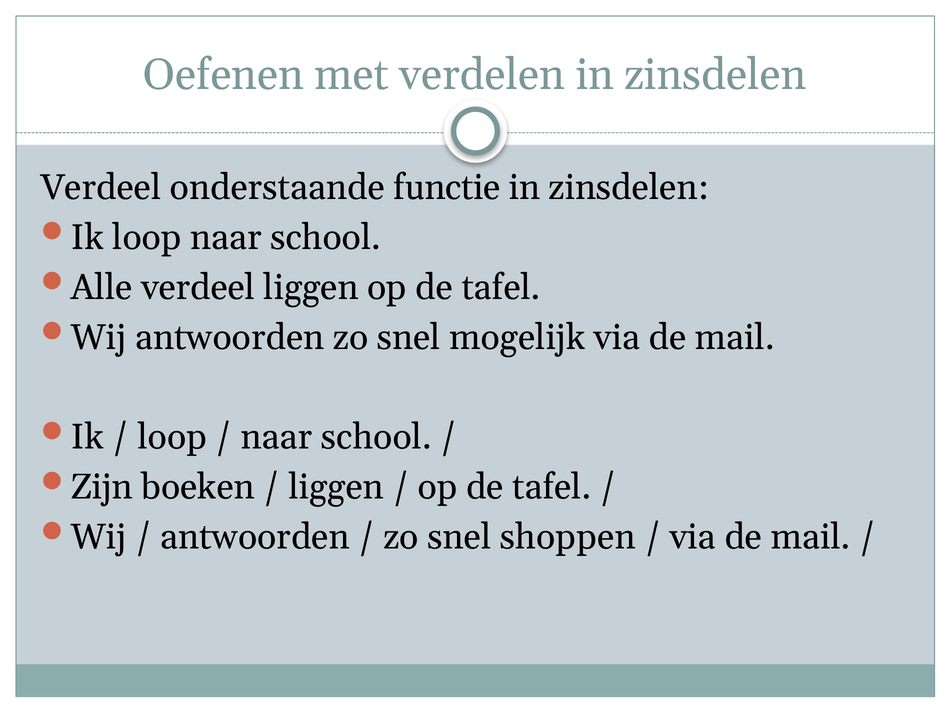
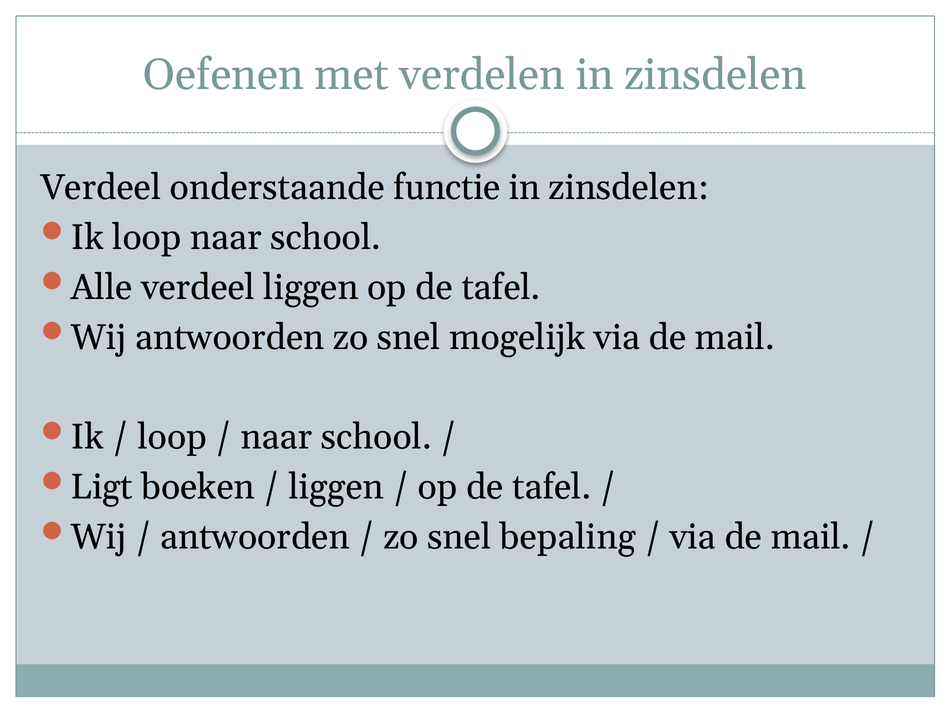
Zijn: Zijn -> Ligt
shoppen: shoppen -> bepaling
